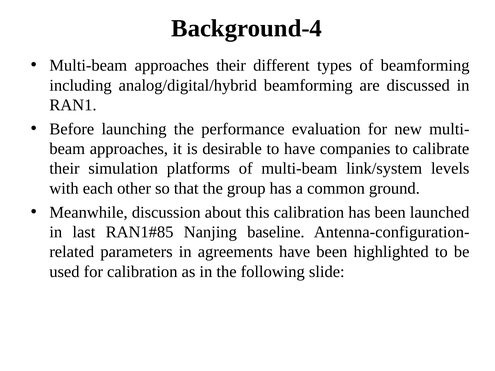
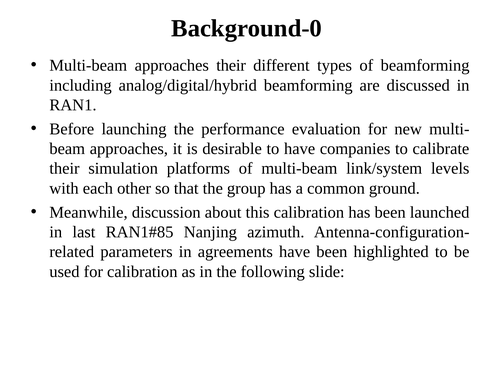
Background-4: Background-4 -> Background-0
baseline: baseline -> azimuth
